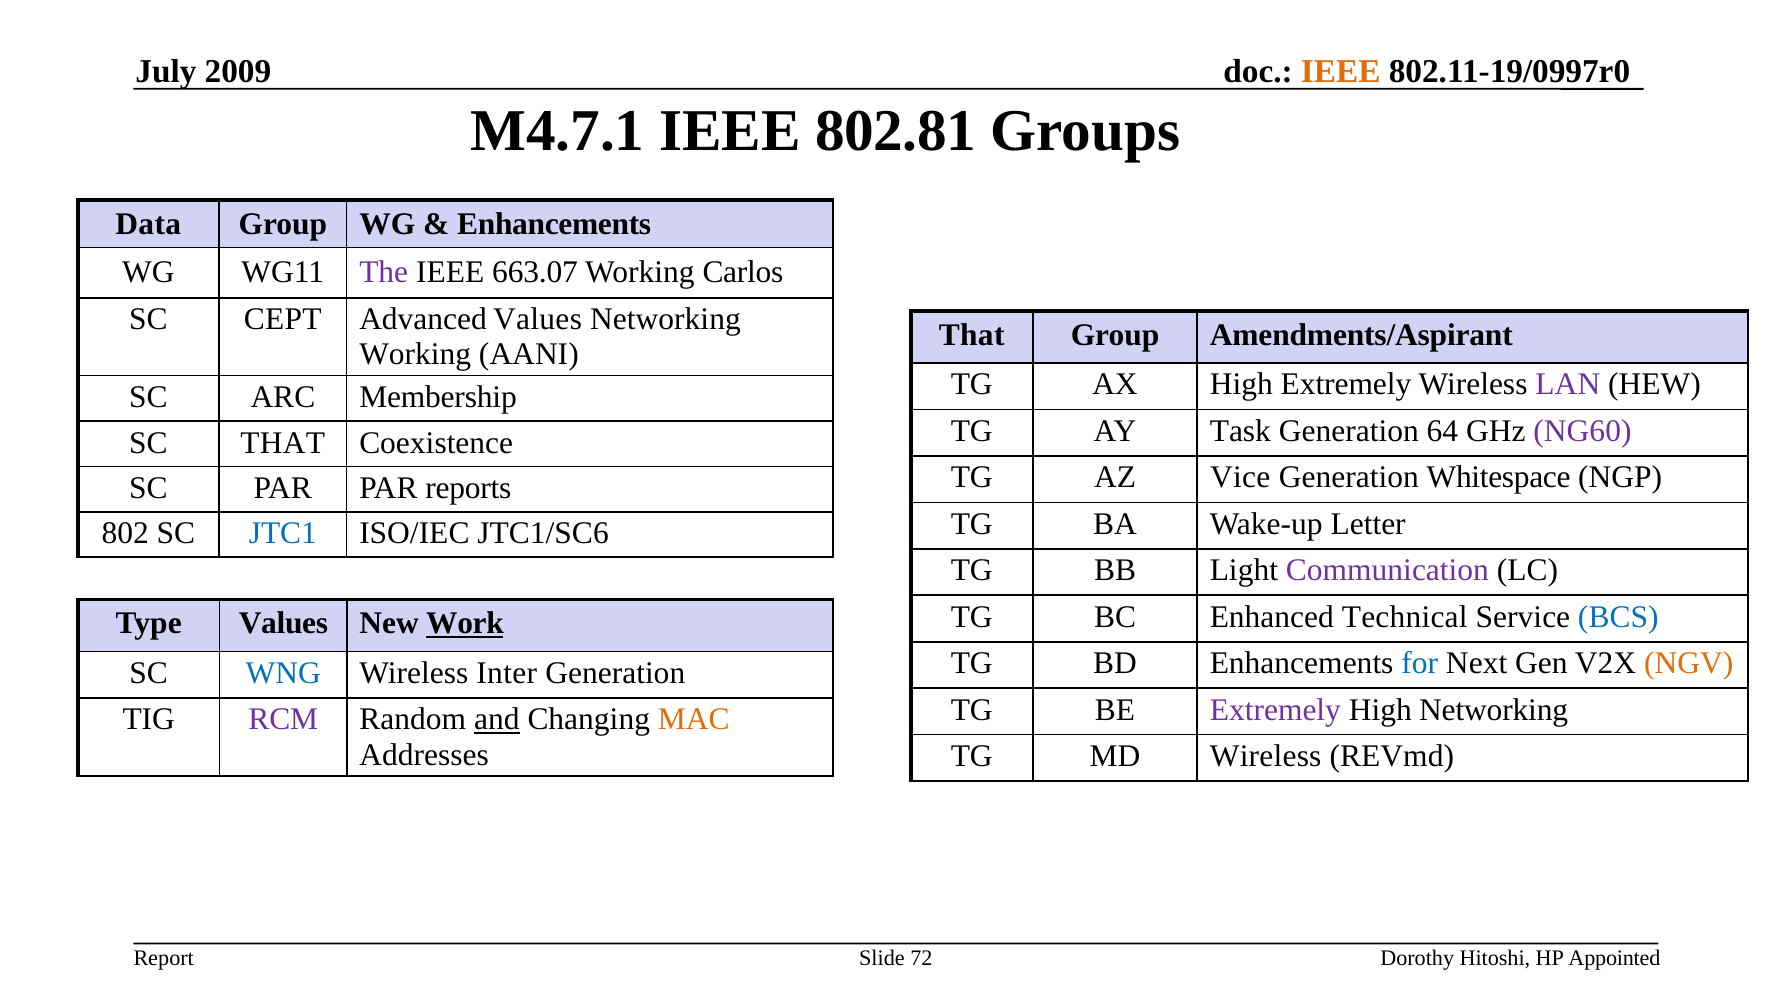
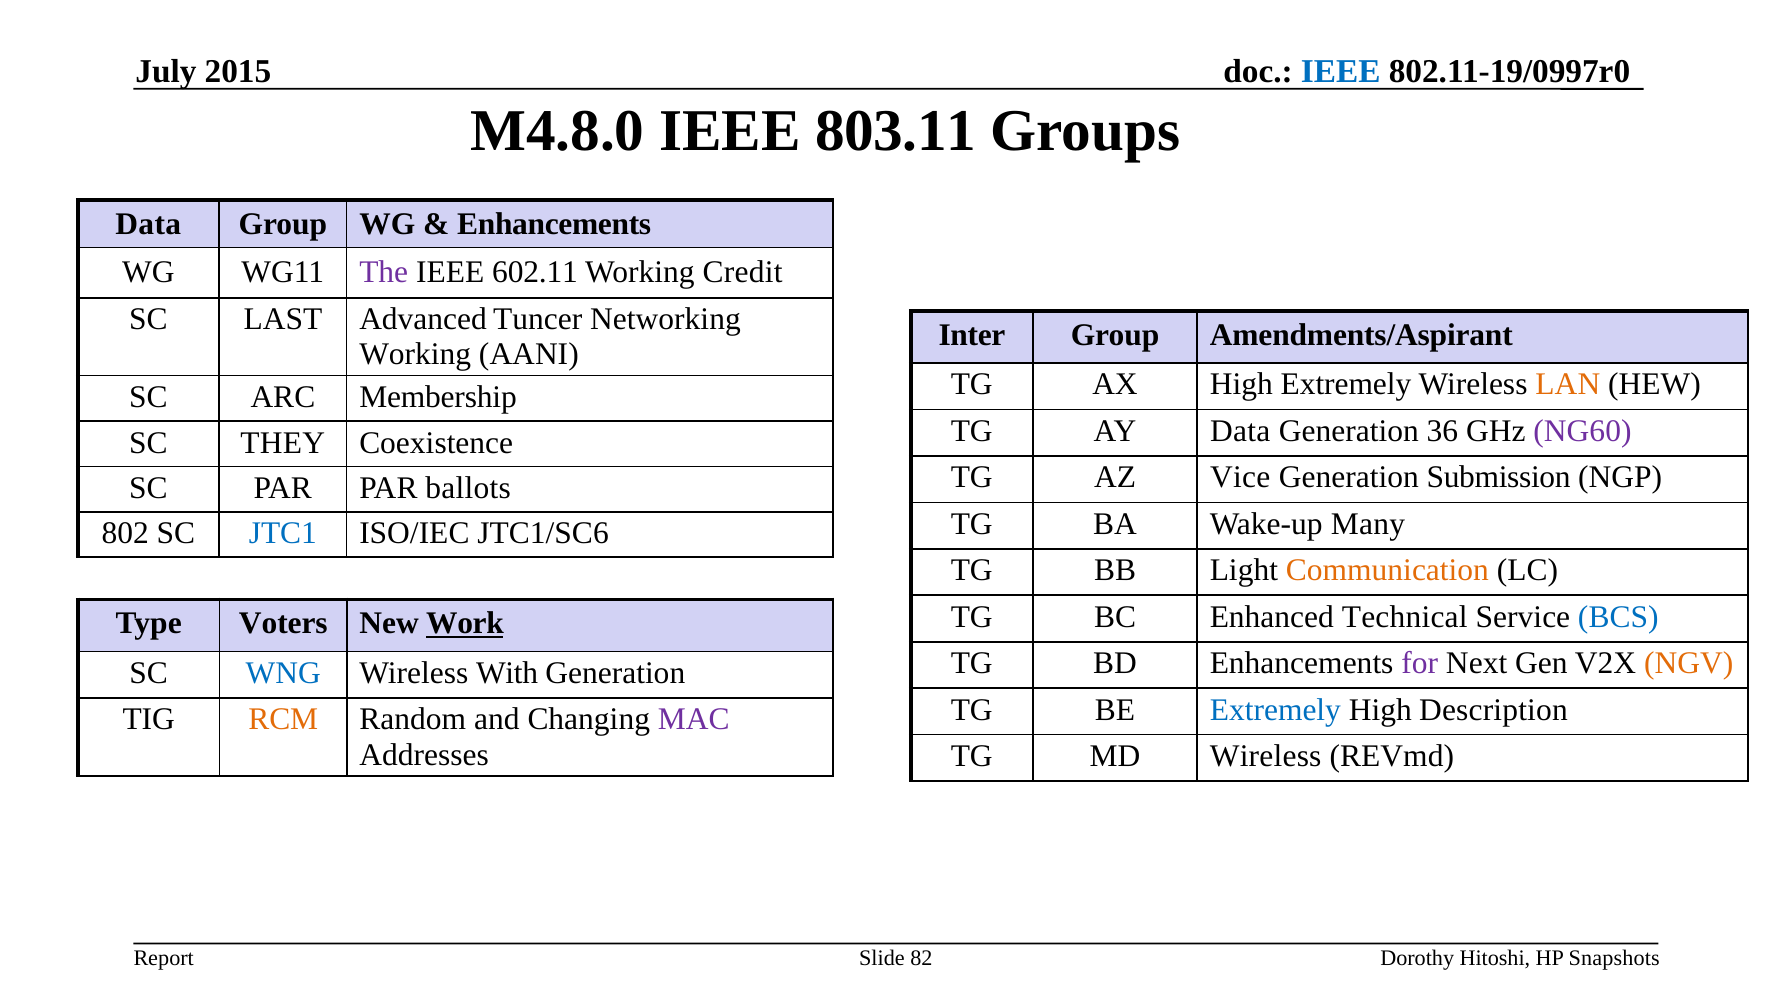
2009: 2009 -> 2015
IEEE at (1341, 71) colour: orange -> blue
M4.7.1: M4.7.1 -> M4.8.0
802.81: 802.81 -> 803.11
663.07: 663.07 -> 602.11
Carlos: Carlos -> Credit
CEPT: CEPT -> LAST
Advanced Values: Values -> Tuncer
That at (972, 335): That -> Inter
LAN colour: purple -> orange
AY Task: Task -> Data
64: 64 -> 36
SC THAT: THAT -> THEY
Whitespace: Whitespace -> Submission
reports: reports -> ballots
Letter: Letter -> Many
Communication colour: purple -> orange
Type Values: Values -> Voters
for colour: blue -> purple
Inter: Inter -> With
Extremely at (1275, 710) colour: purple -> blue
High Networking: Networking -> Description
RCM colour: purple -> orange
and underline: present -> none
MAC colour: orange -> purple
72: 72 -> 82
Appointed: Appointed -> Snapshots
